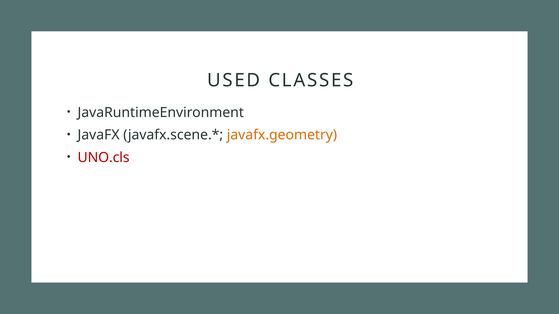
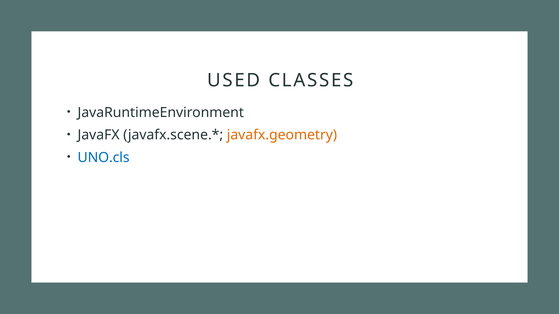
UNO.cls colour: red -> blue
